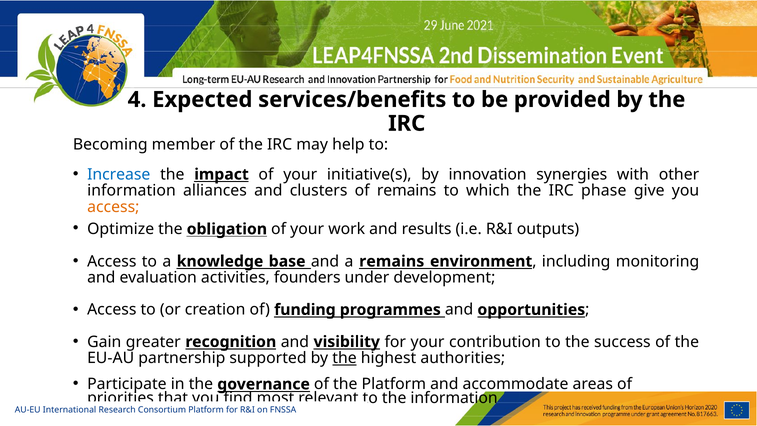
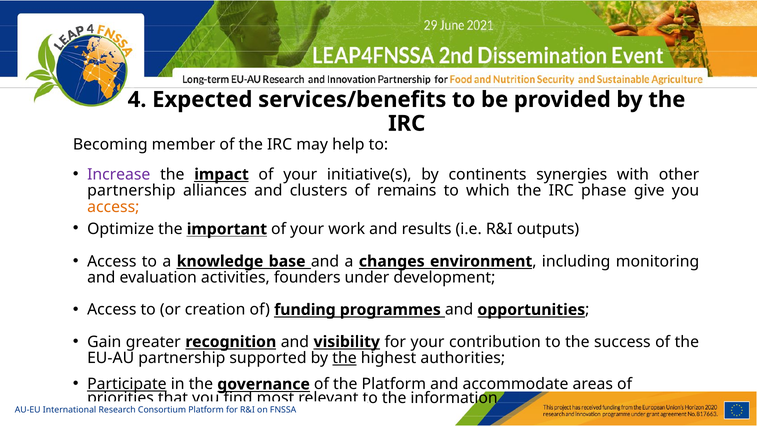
Increase colour: blue -> purple
innovation: innovation -> continents
information at (131, 191): information -> partnership
obligation: obligation -> important
a remains: remains -> changes
Participate underline: none -> present
